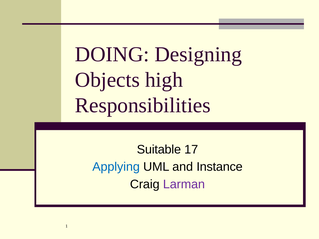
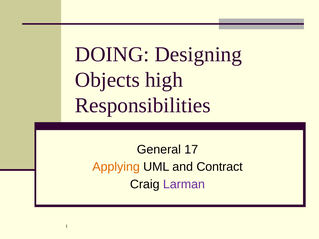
Suitable: Suitable -> General
Applying colour: blue -> orange
Instance: Instance -> Contract
